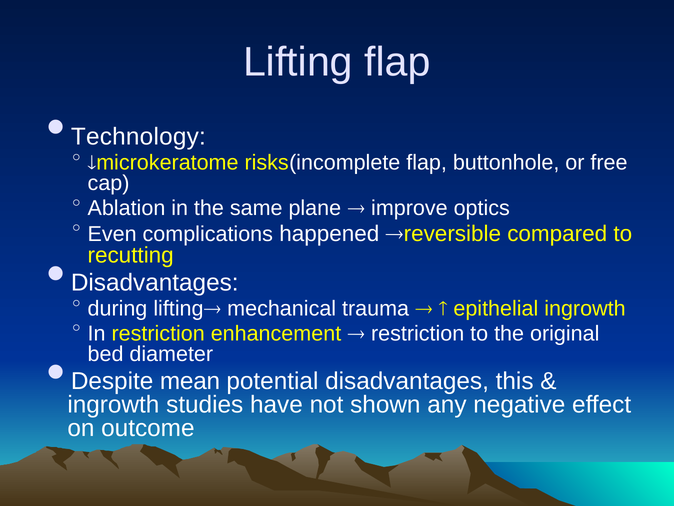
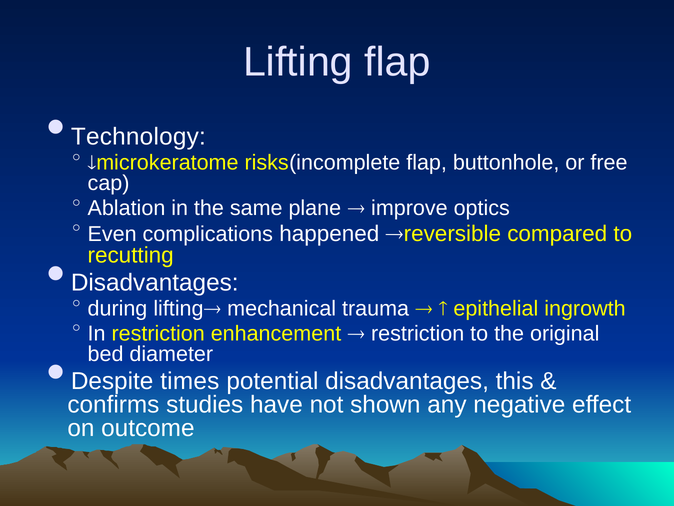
mean: mean -> times
ingrowth at (113, 404): ingrowth -> confirms
